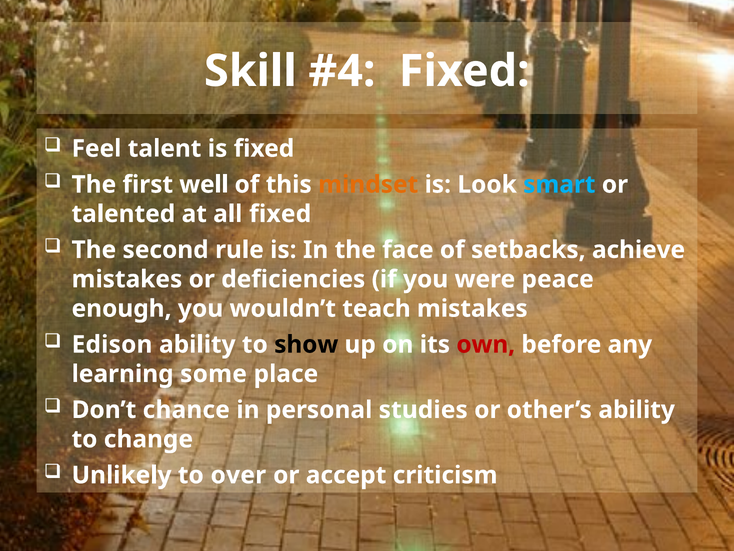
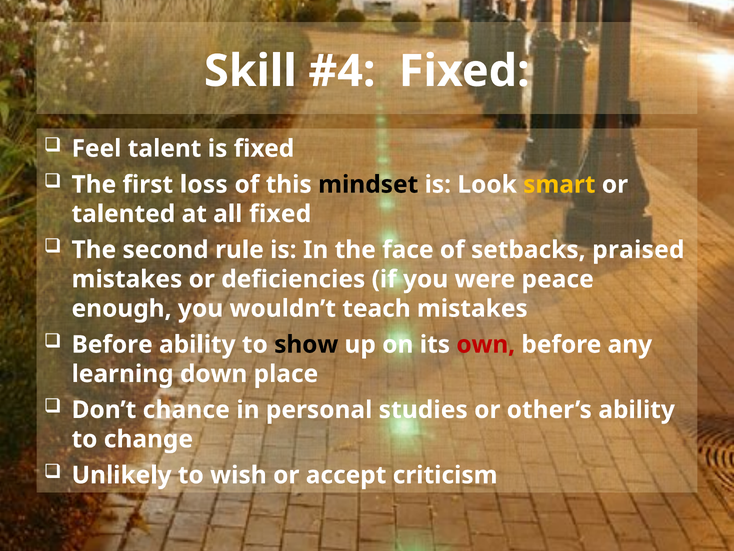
well: well -> loss
mindset colour: orange -> black
smart colour: light blue -> yellow
achieve: achieve -> praised
Edison at (112, 344): Edison -> Before
some: some -> down
over: over -> wish
